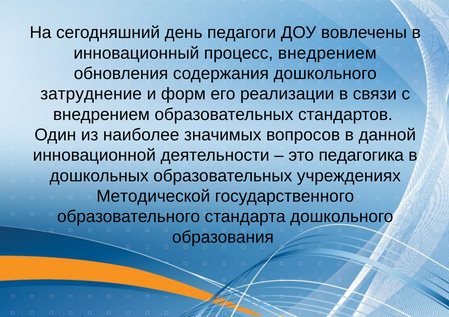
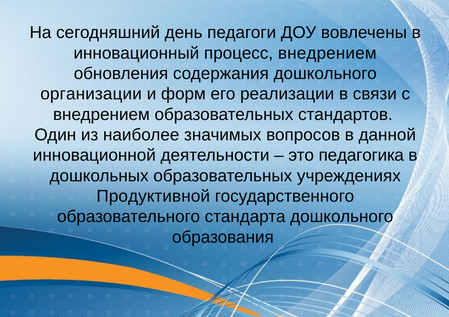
затруднение: затруднение -> организации
Методической: Методической -> Продуктивной
